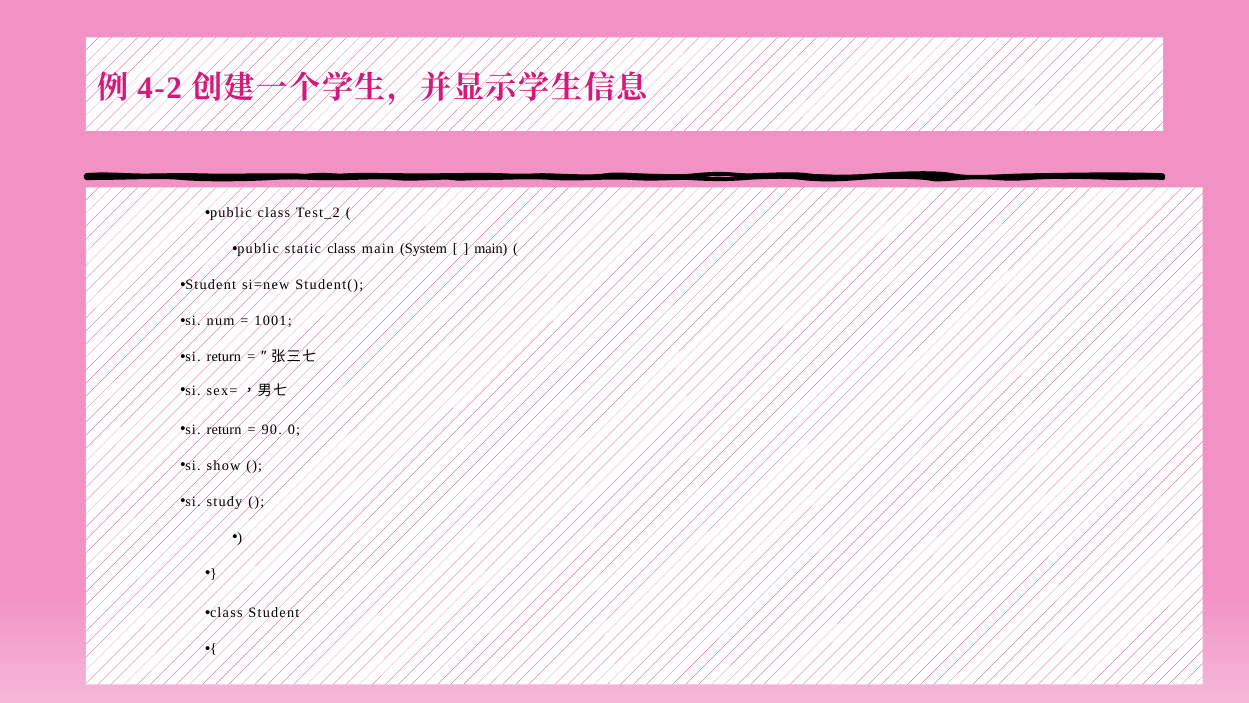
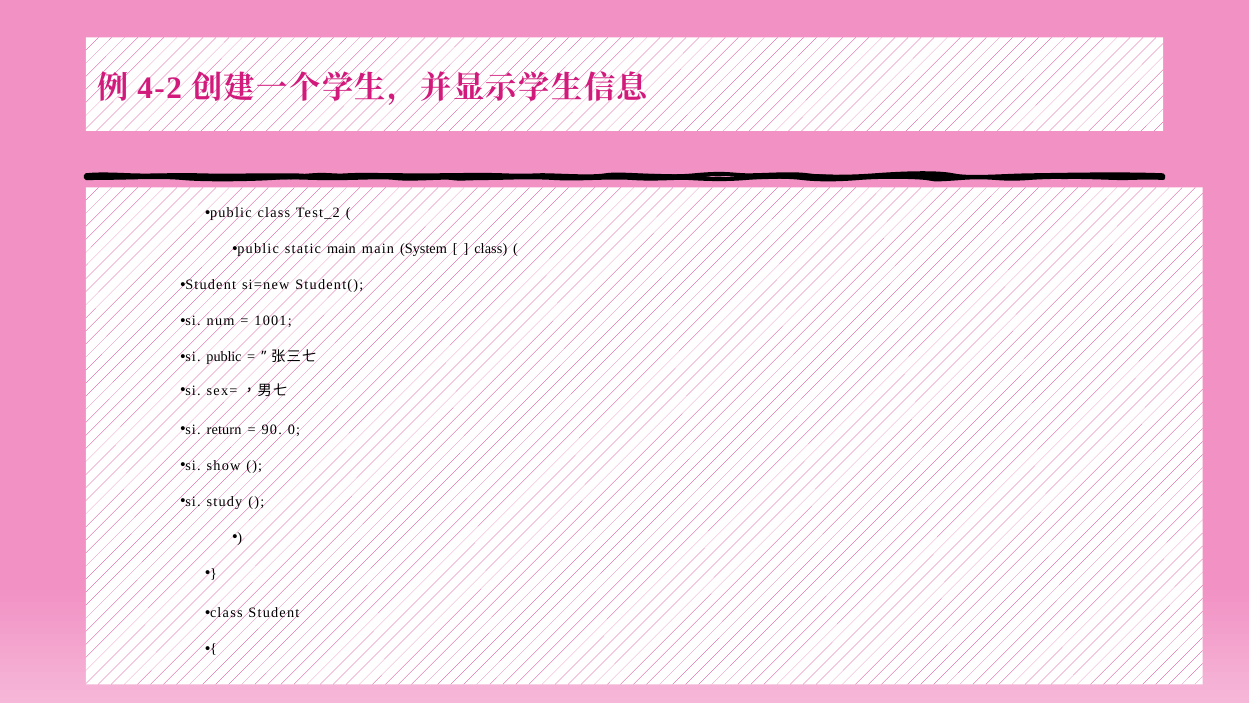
static class: class -> main
main at (491, 249): main -> class
return at (224, 357): return -> public
